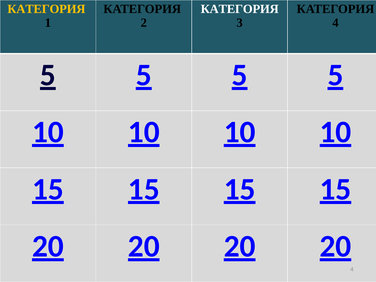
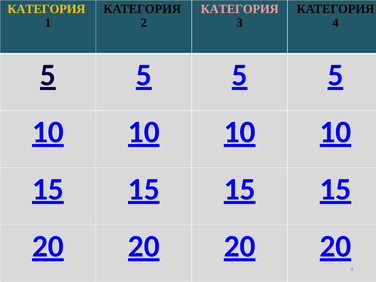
КАТЕГОРИЯ at (240, 9) colour: white -> pink
